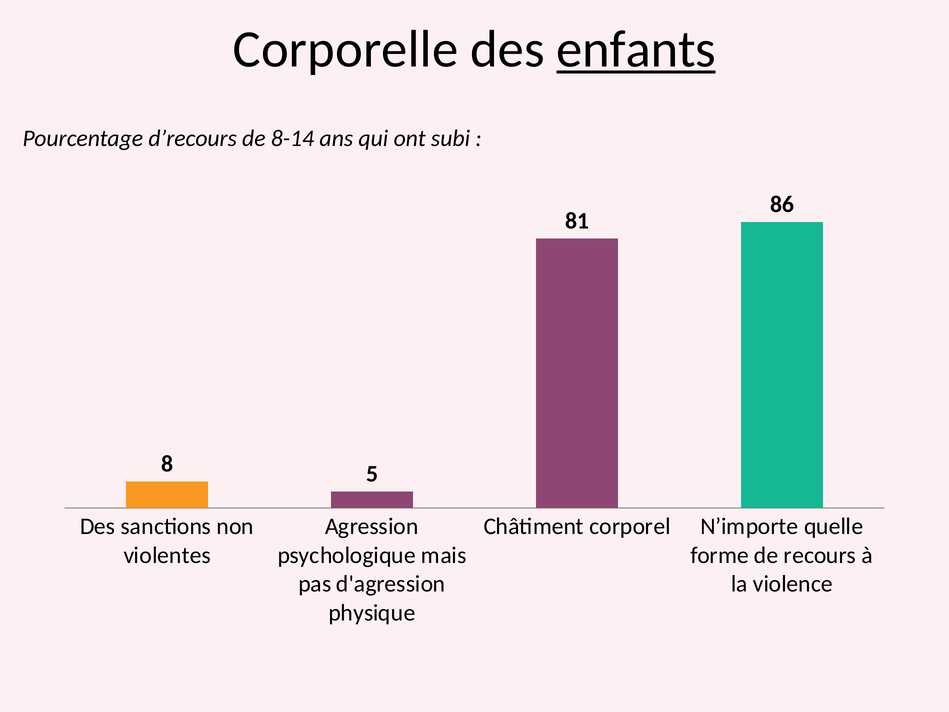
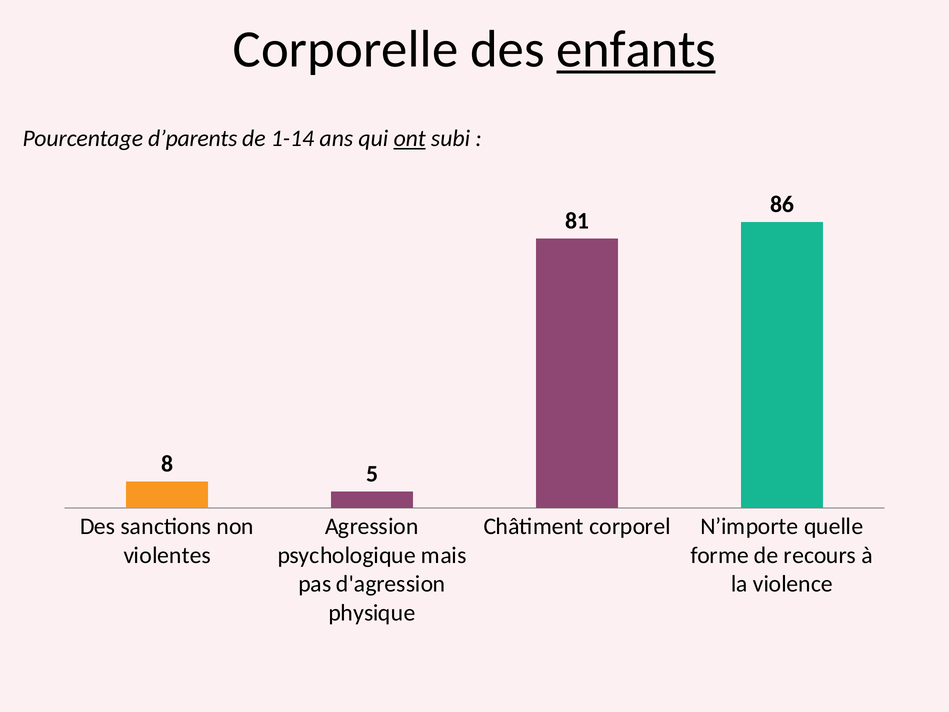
d’recours: d’recours -> d’parents
8-14: 8-14 -> 1-14
ont underline: none -> present
